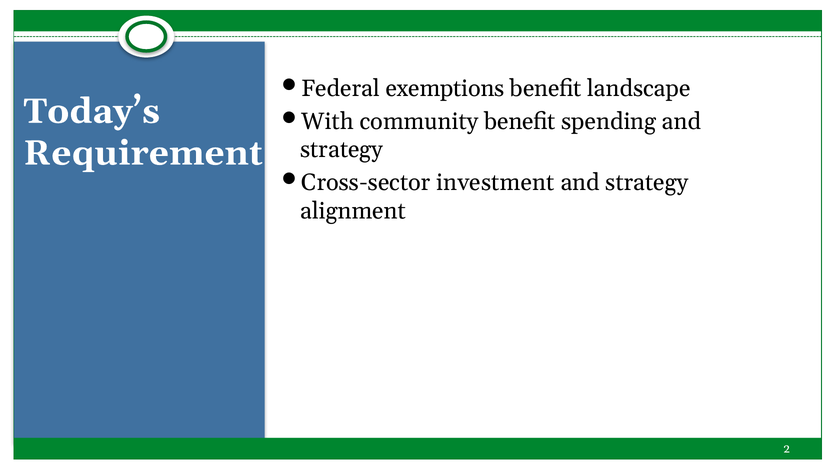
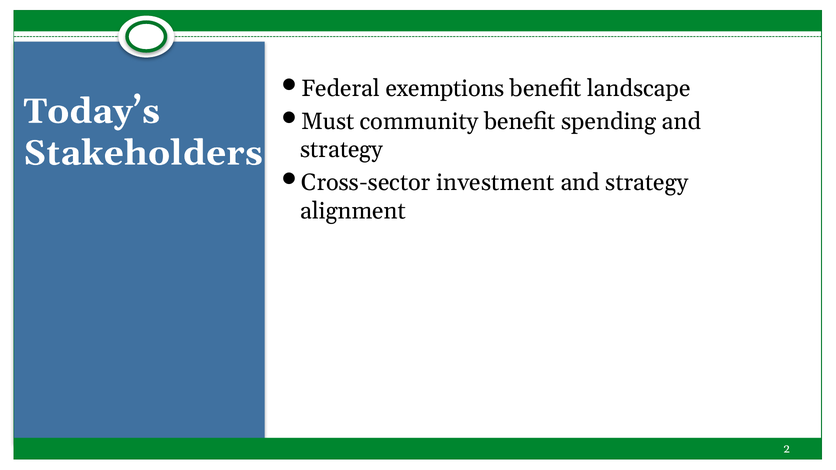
With: With -> Must
Requirement: Requirement -> Stakeholders
